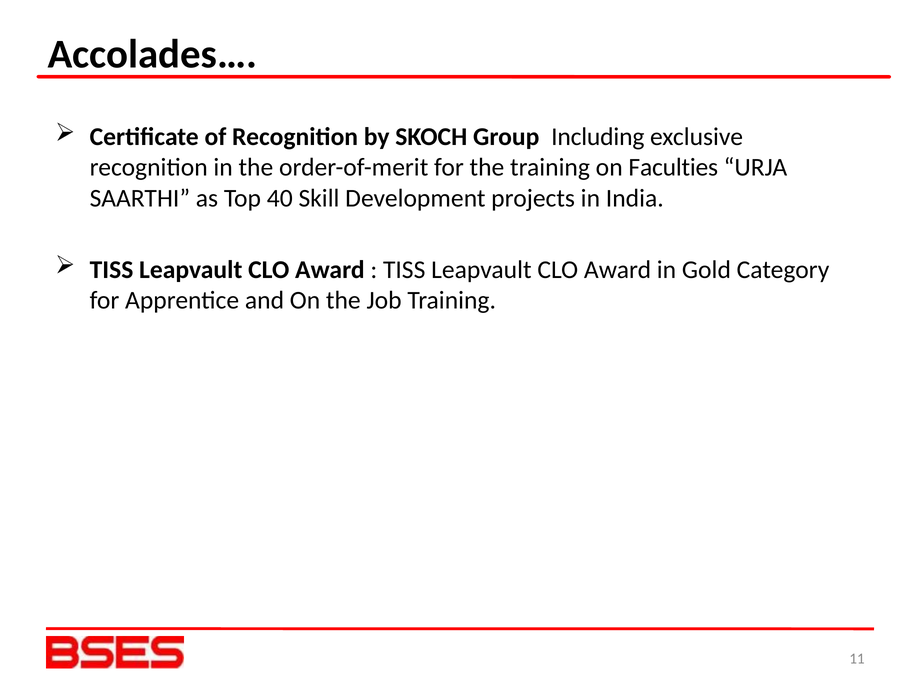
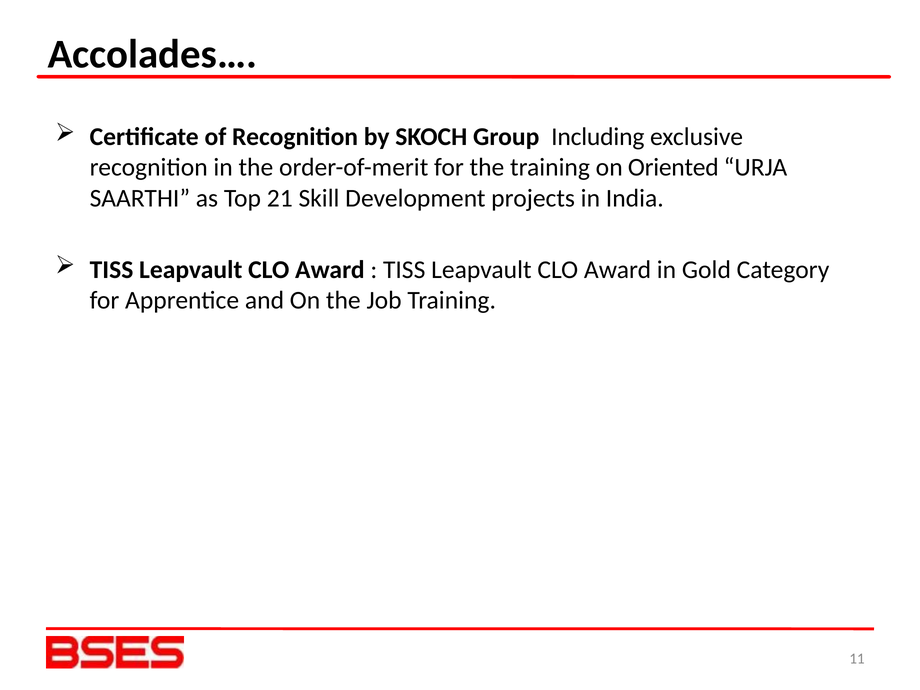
Faculties: Faculties -> Oriented
40: 40 -> 21
